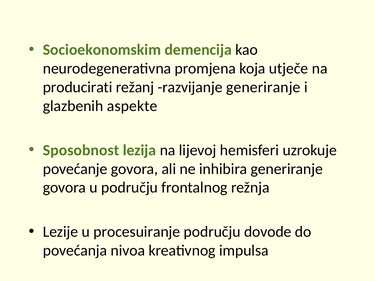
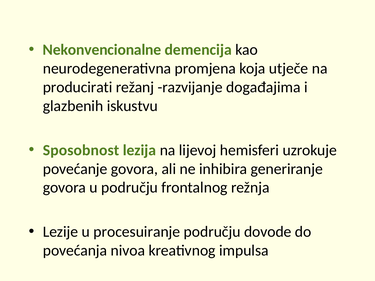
Socioekonomskim: Socioekonomskim -> Nekonvencionalne
razvijanje generiranje: generiranje -> događajima
aspekte: aspekte -> iskustvu
